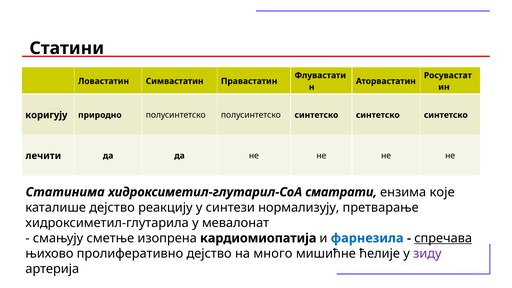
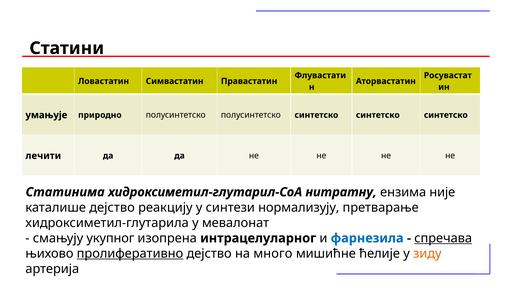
коригују: коригују -> умањује
сматрати: сматрати -> нитратну
које: које -> није
сметње: сметње -> укупног
кардиомиопатија: кардиомиопатија -> интрацелуларног
пролиферативно underline: none -> present
зиду colour: purple -> orange
